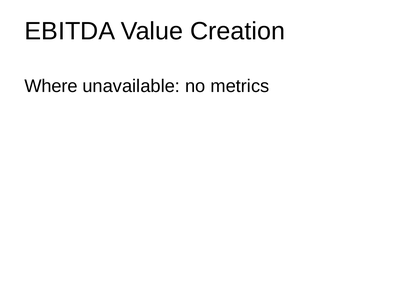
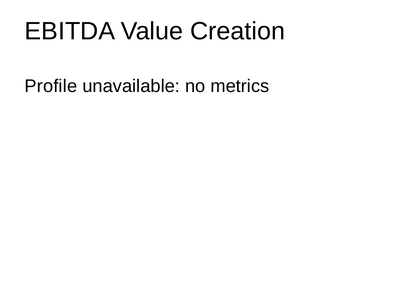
Where: Where -> Profile
